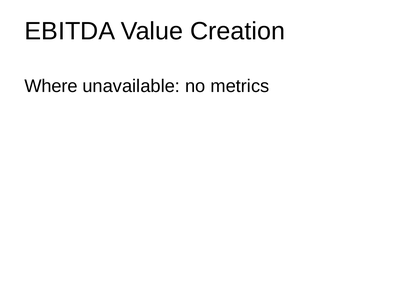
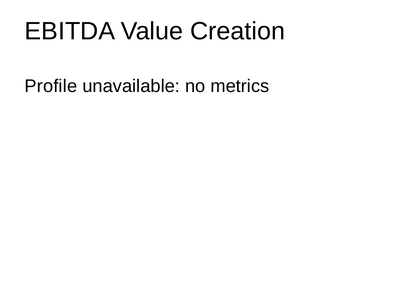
Where: Where -> Profile
